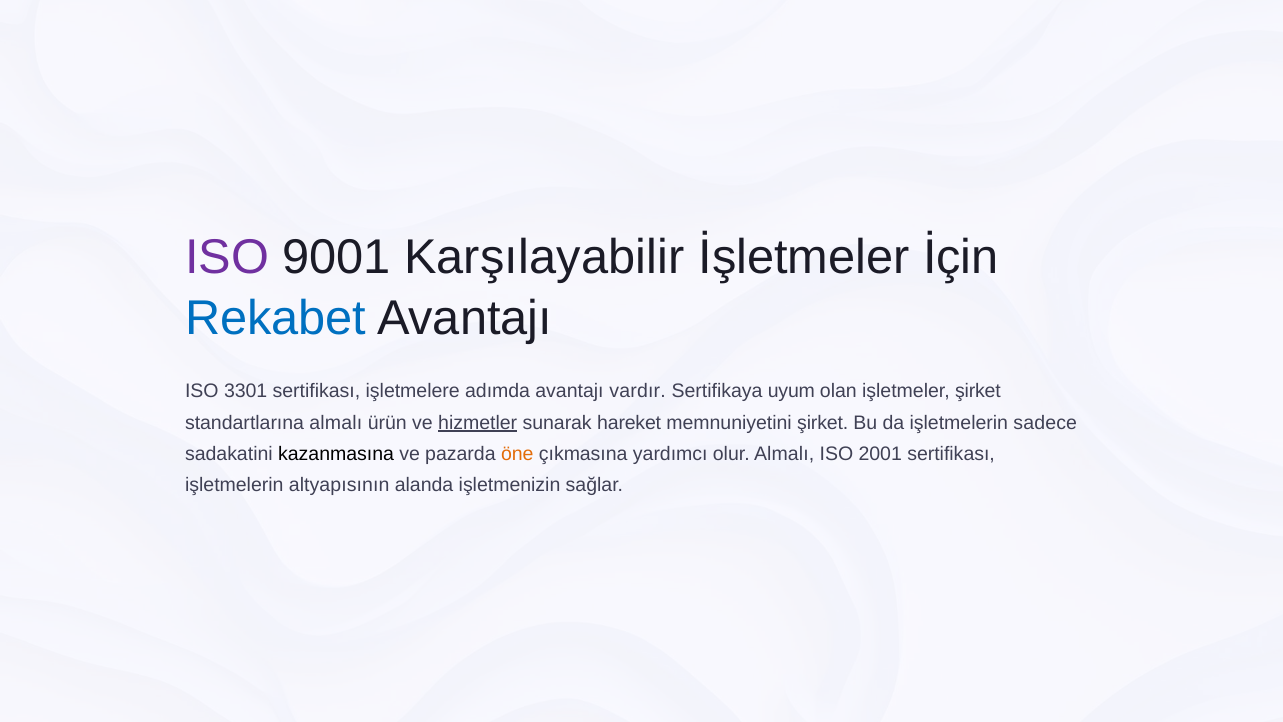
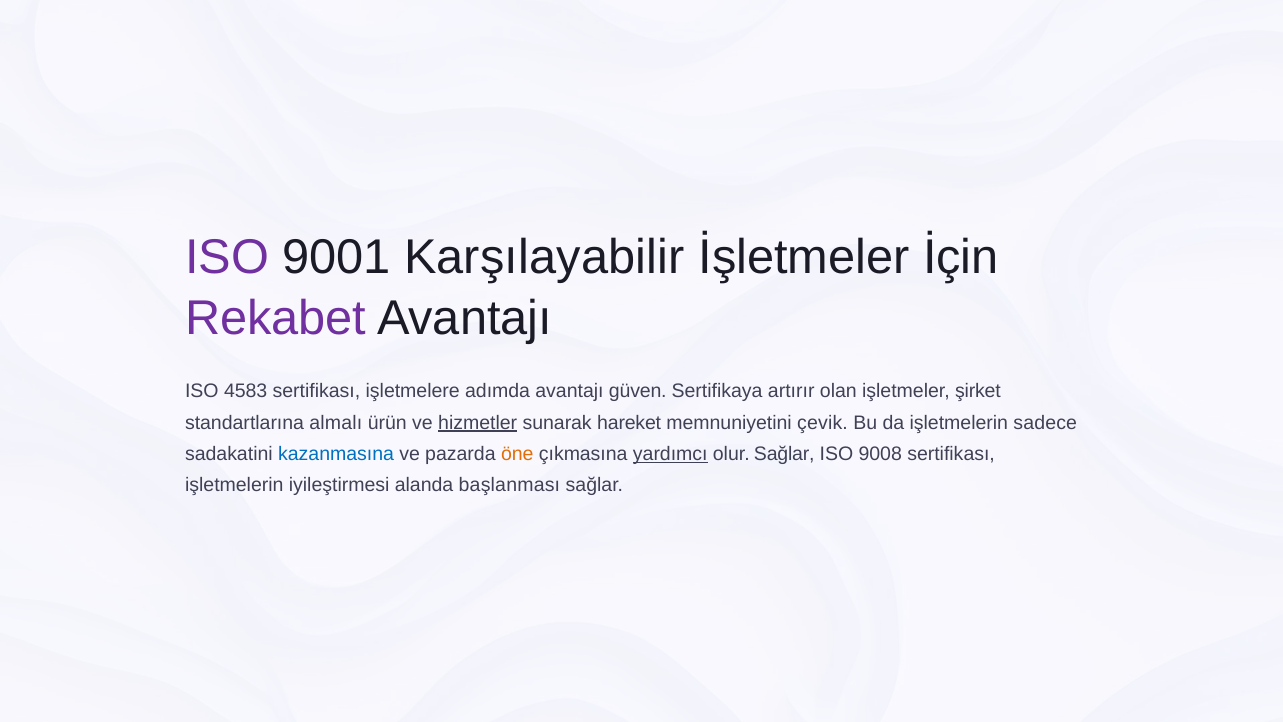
Rekabet colour: blue -> purple
3301: 3301 -> 4583
vardır: vardır -> güven
uyum: uyum -> artırır
memnuniyetini şirket: şirket -> çevik
kazanmasına colour: black -> blue
yardımcı underline: none -> present
olur Almalı: Almalı -> Sağlar
2001: 2001 -> 9008
altyapısının: altyapısının -> iyileştirmesi
işletmenizin: işletmenizin -> başlanması
